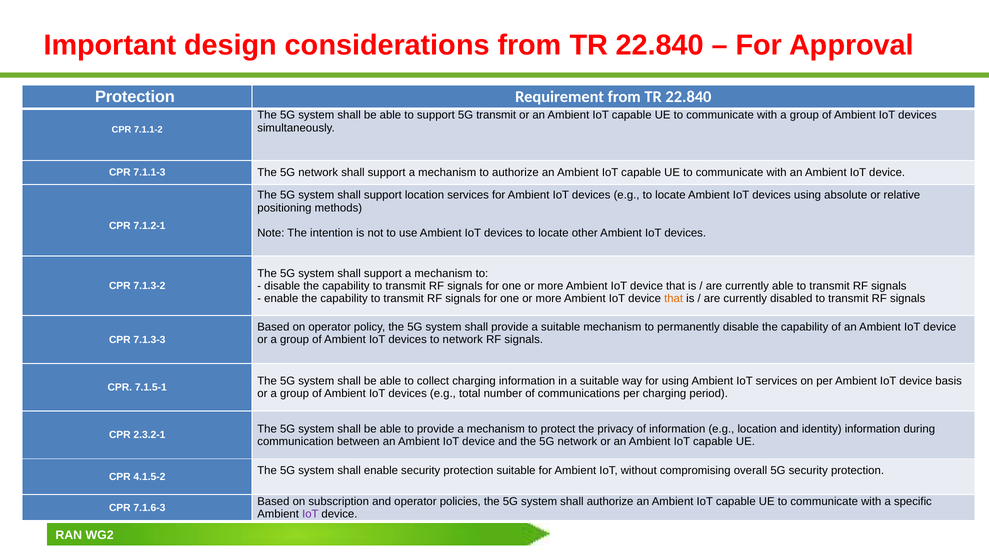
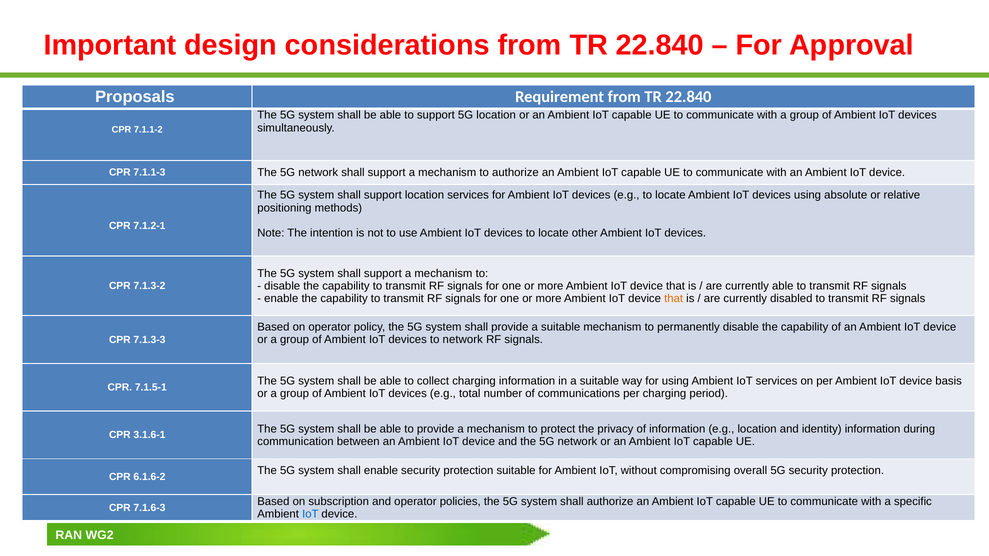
Protection at (135, 97): Protection -> Proposals
5G transmit: transmit -> location
2.3.2-1: 2.3.2-1 -> 3.1.6-1
4.1.5-2: 4.1.5-2 -> 6.1.6-2
IoT at (310, 514) colour: purple -> blue
